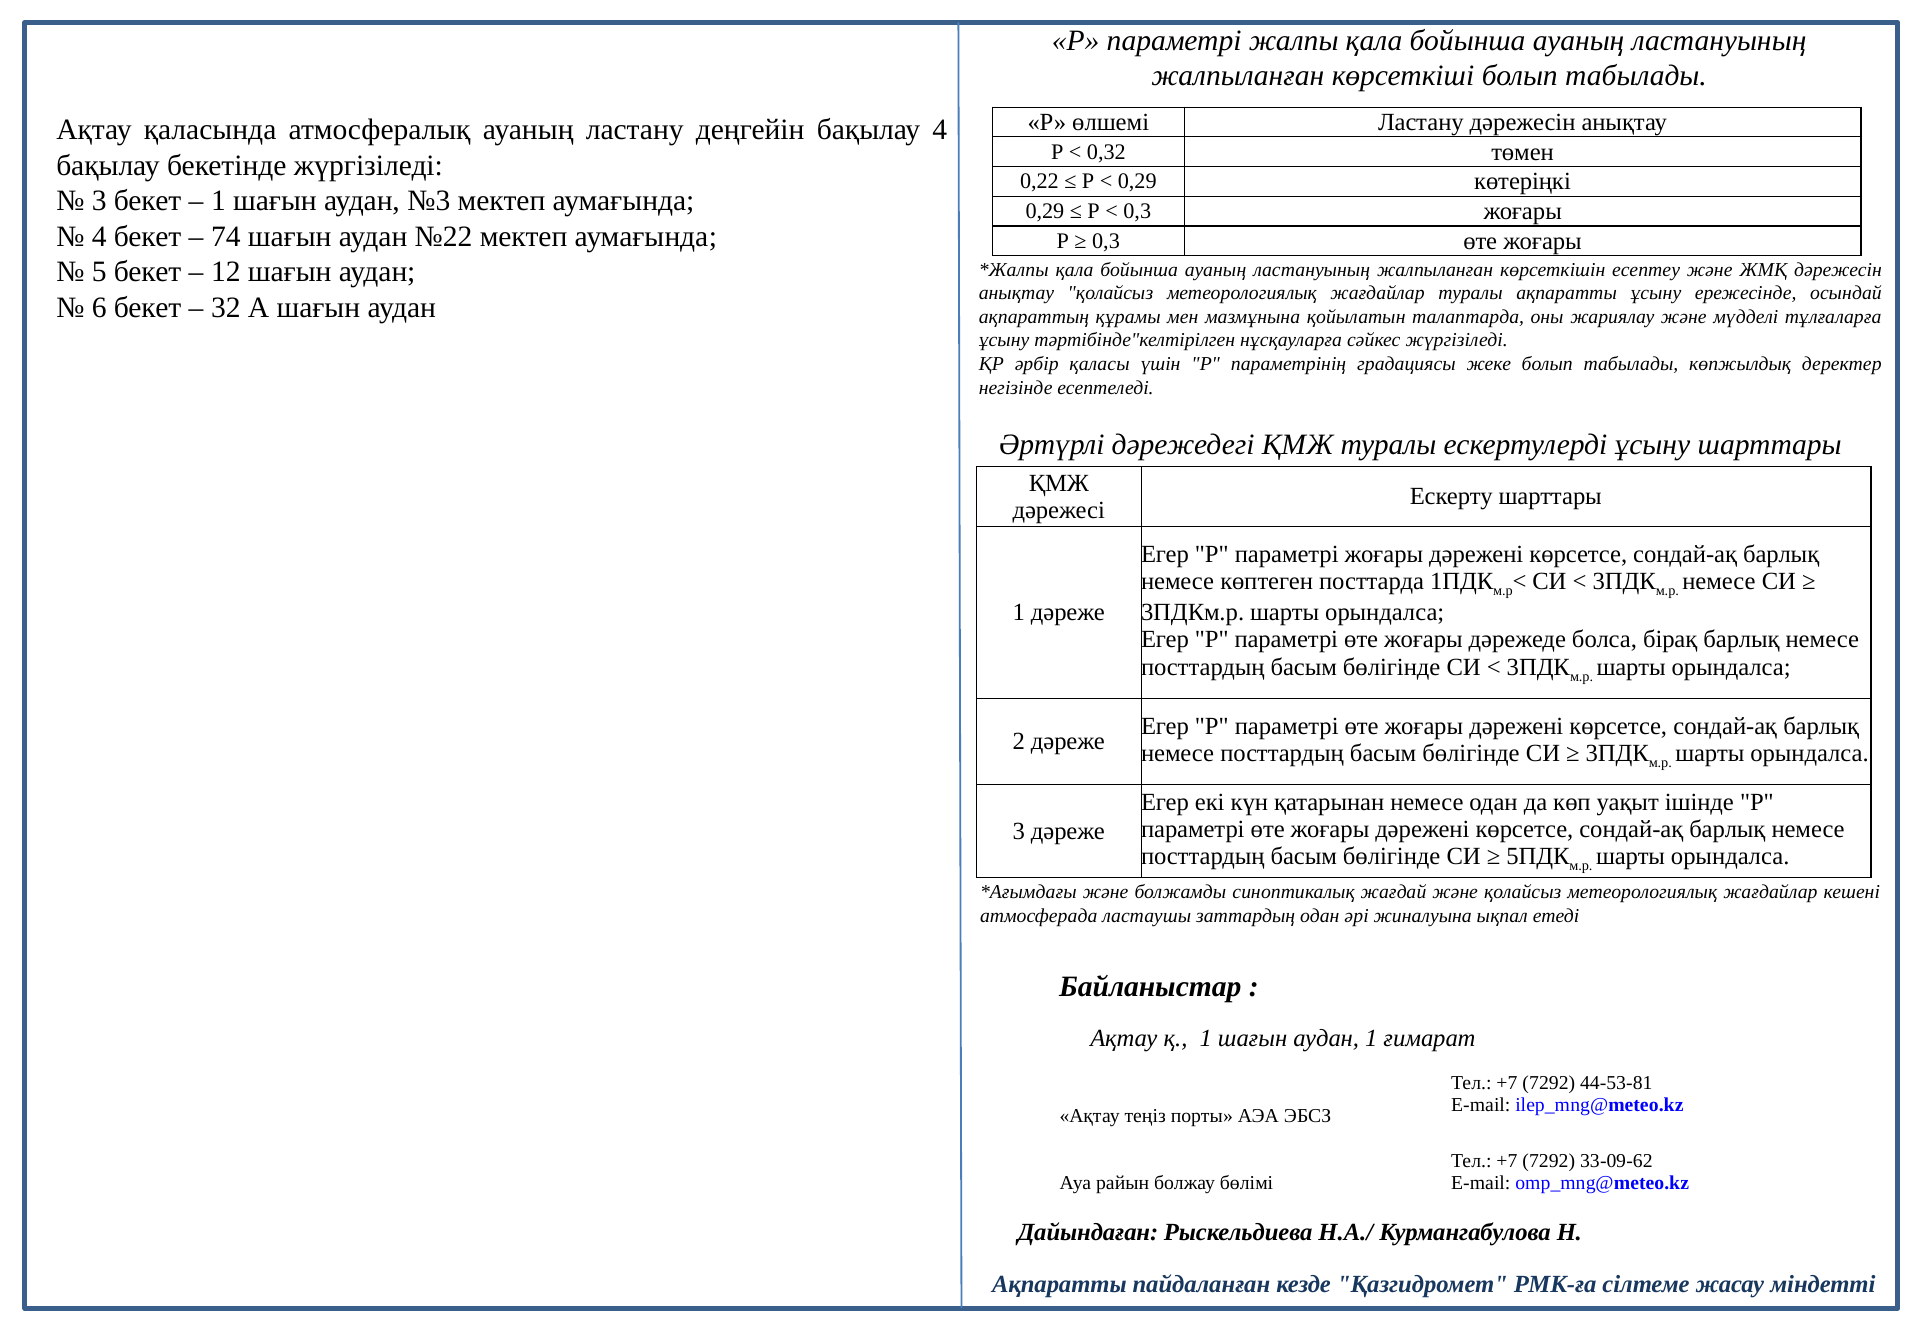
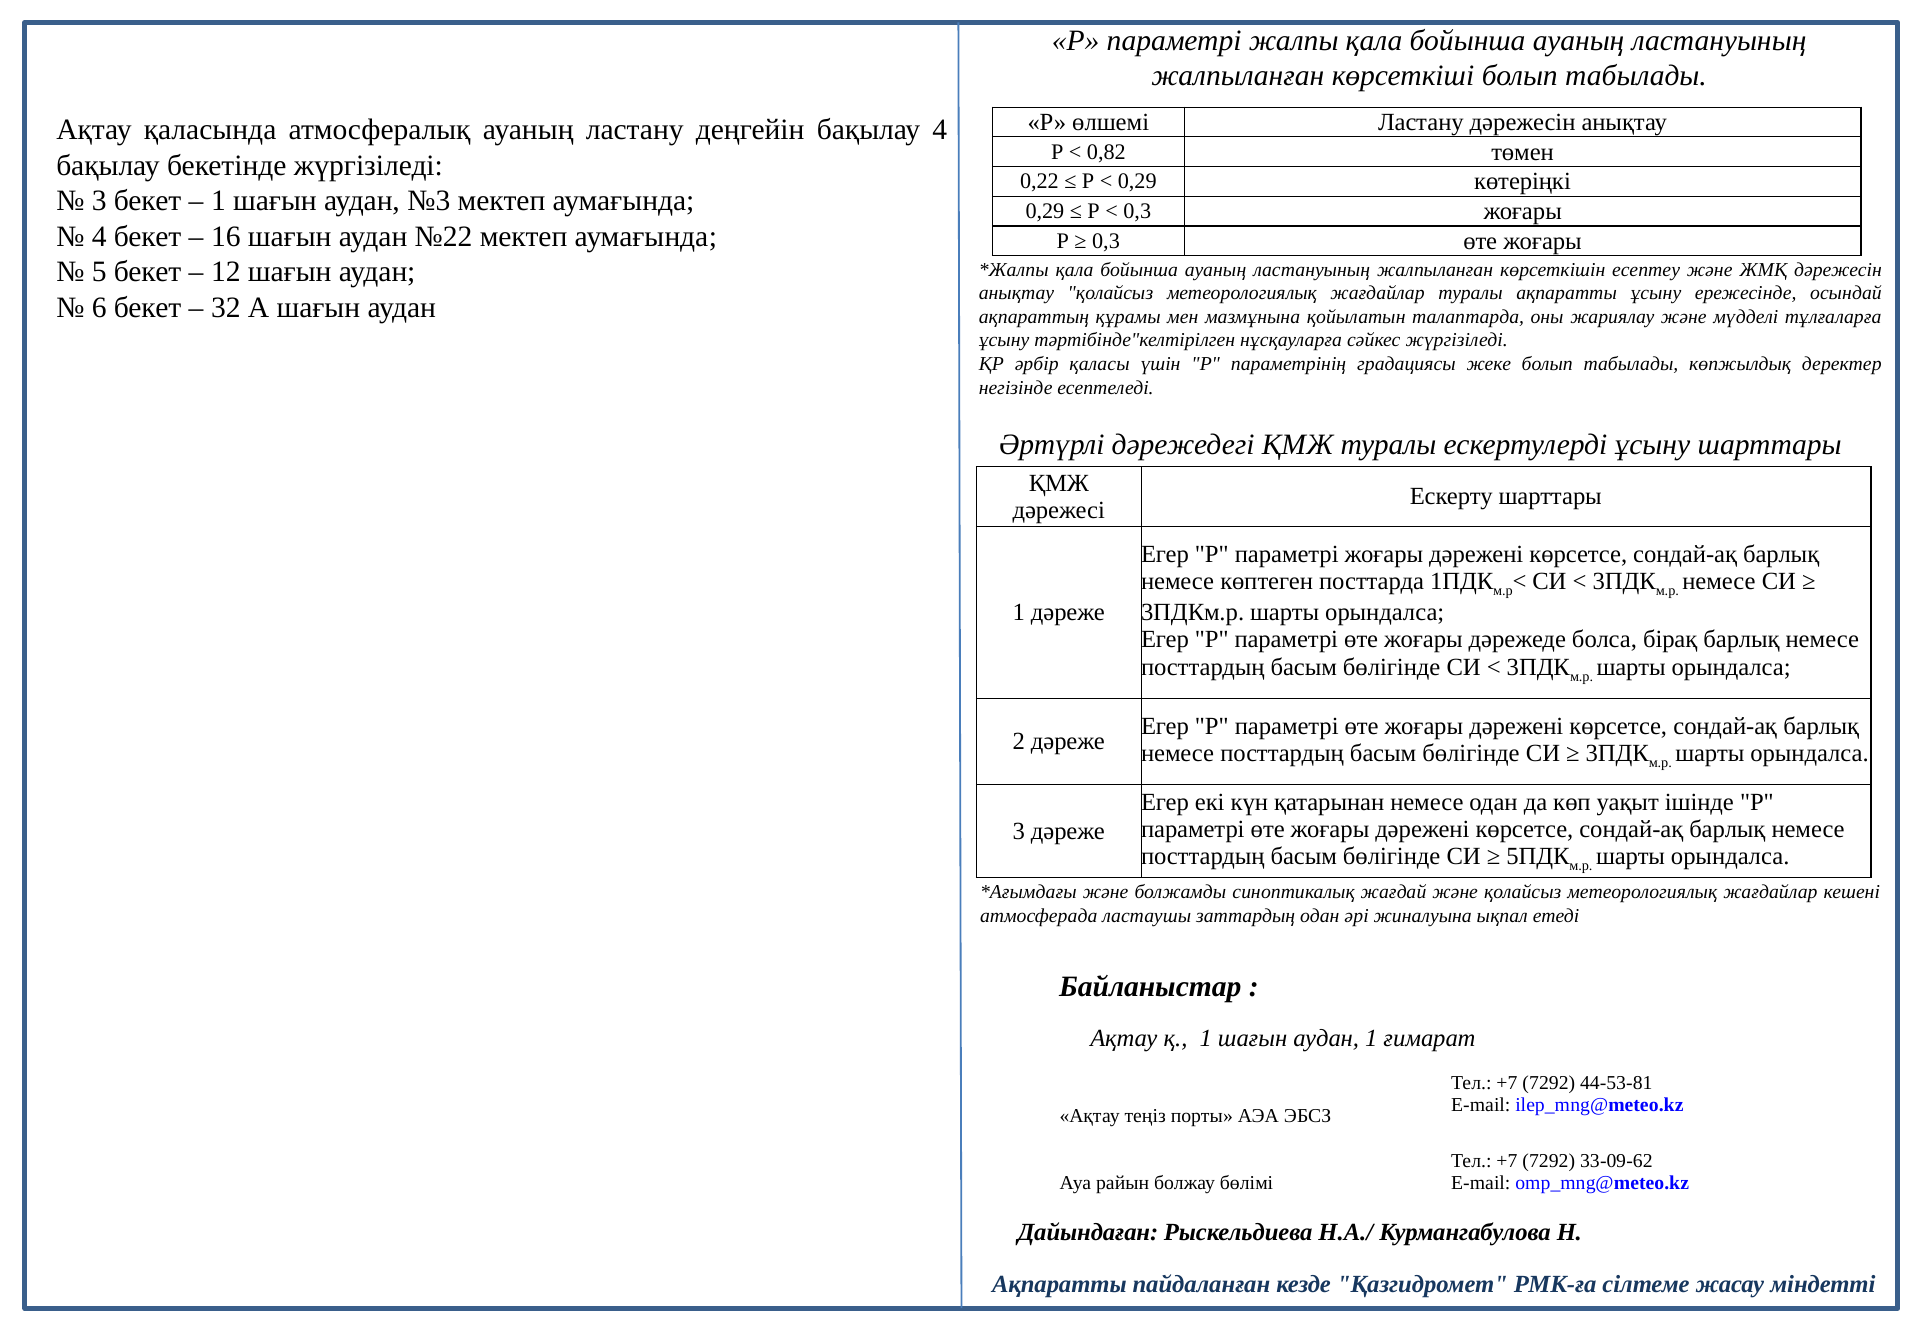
0,32: 0,32 -> 0,82
74: 74 -> 16
